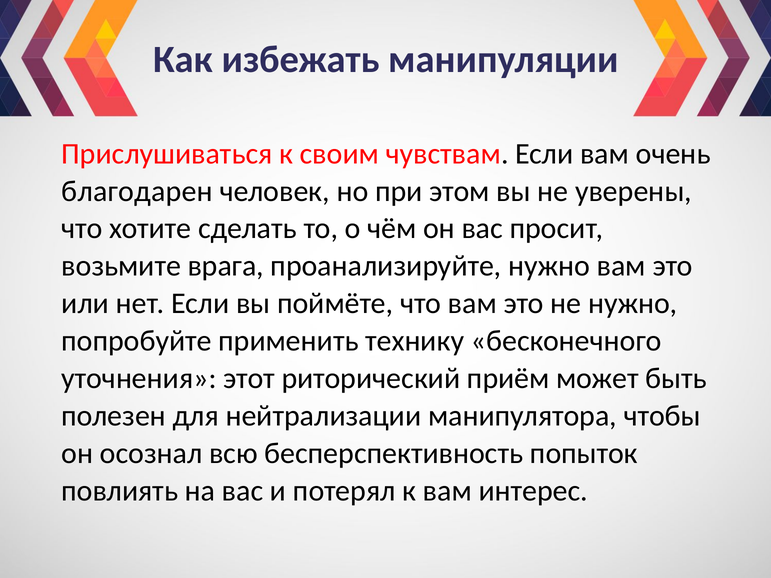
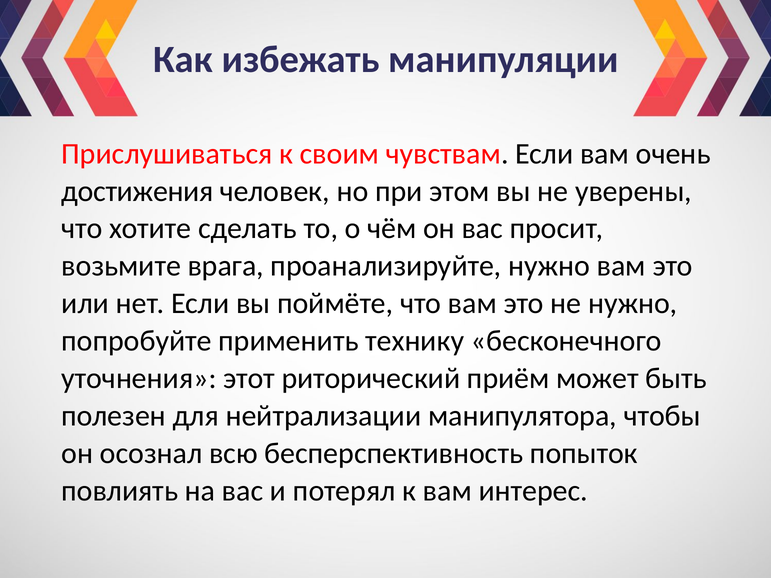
благодарен: благодарен -> достижения
